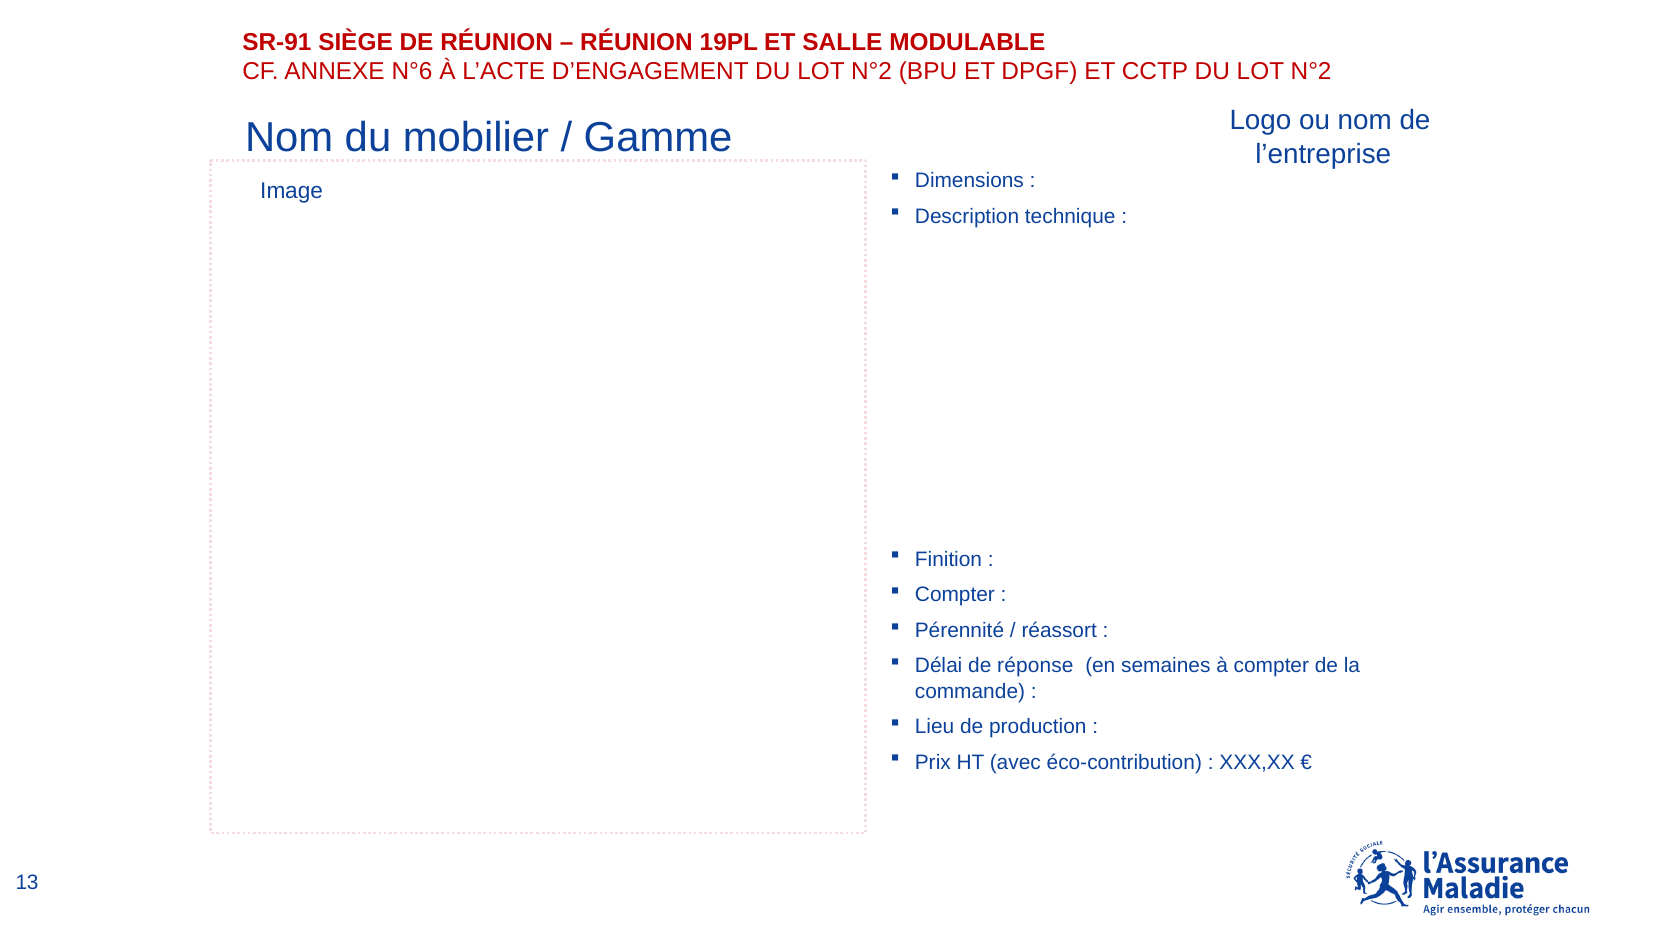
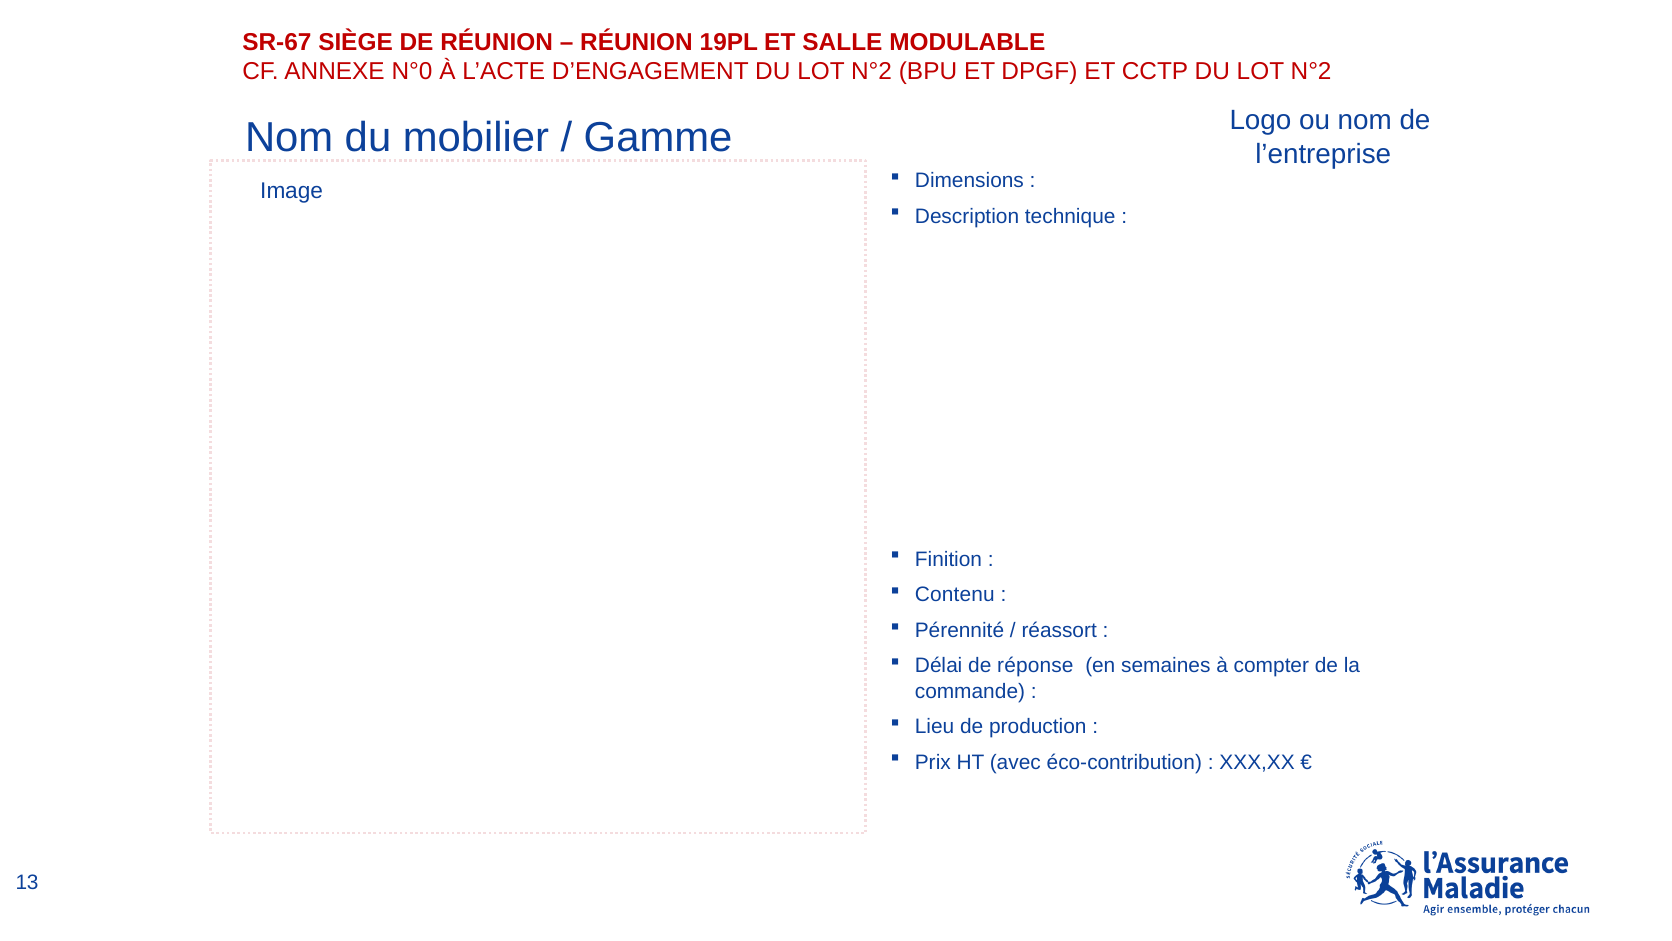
SR-91: SR-91 -> SR-67
N°6: N°6 -> N°0
Compter at (955, 595): Compter -> Contenu
